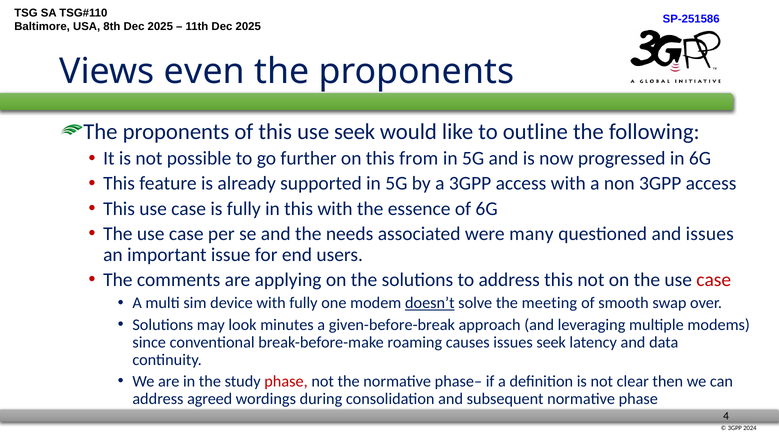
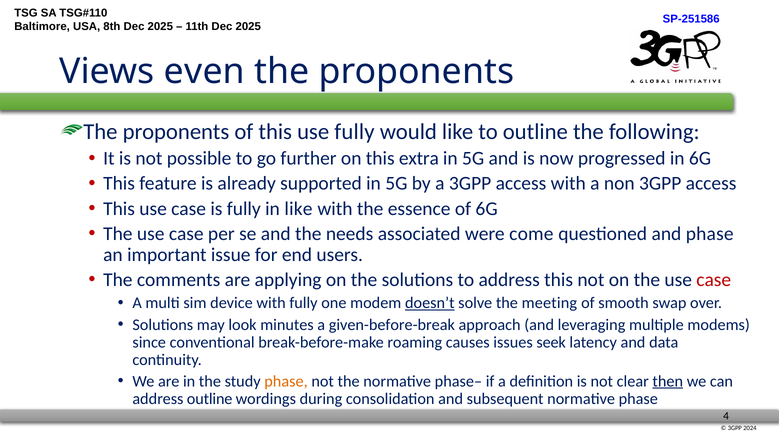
use seek: seek -> fully
from: from -> extra
in this: this -> like
many: many -> come
and issues: issues -> phase
phase at (286, 381) colour: red -> orange
then underline: none -> present
address agreed: agreed -> outline
